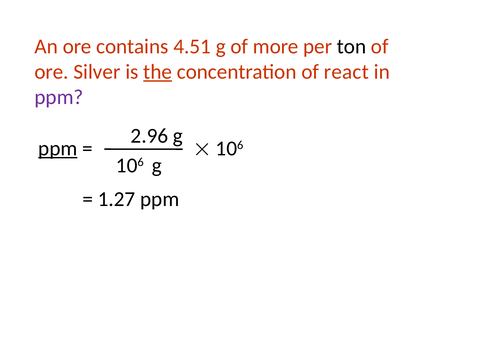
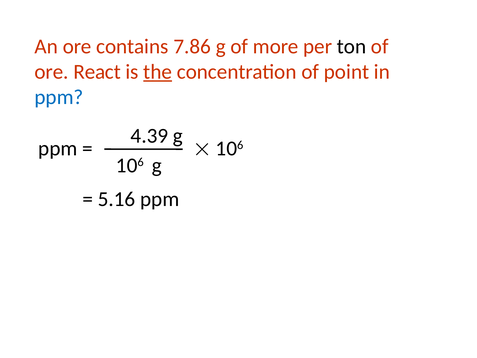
4.51: 4.51 -> 7.86
Silver: Silver -> React
react: react -> point
ppm at (59, 97) colour: purple -> blue
2.96: 2.96 -> 4.39
ppm at (58, 148) underline: present -> none
1.27: 1.27 -> 5.16
